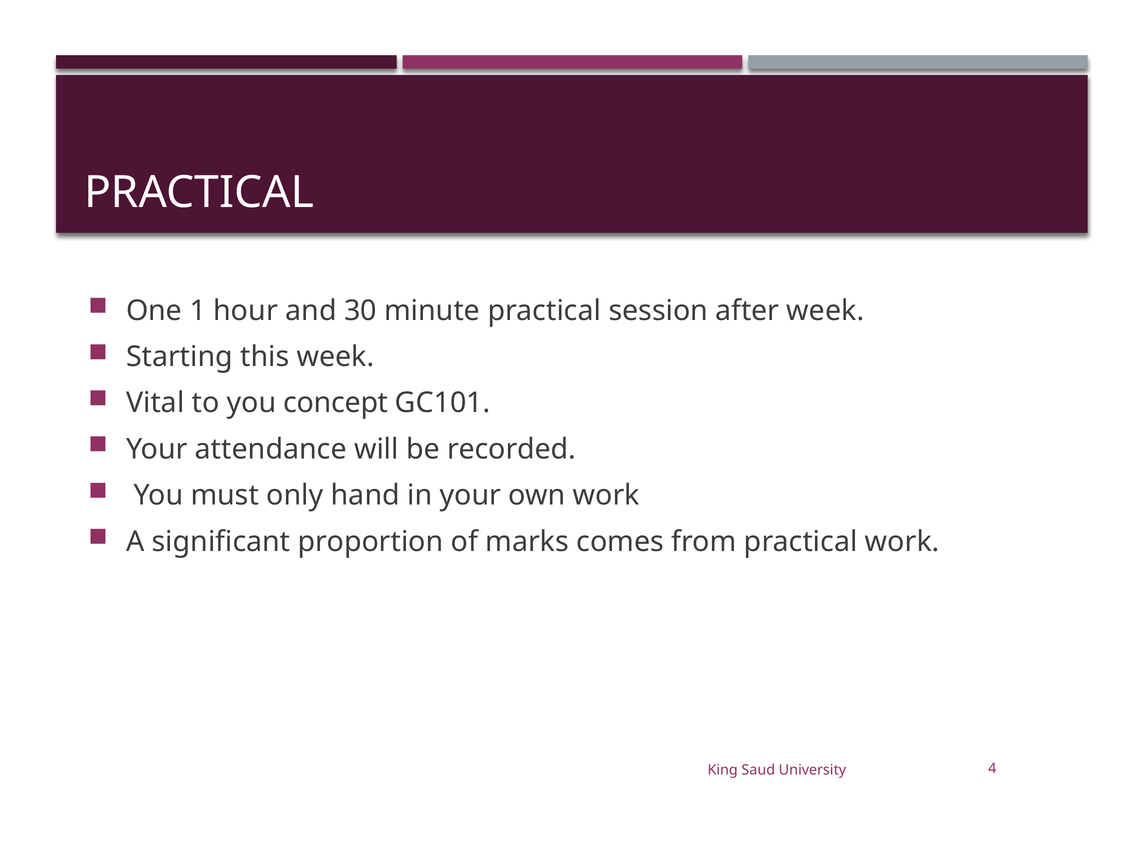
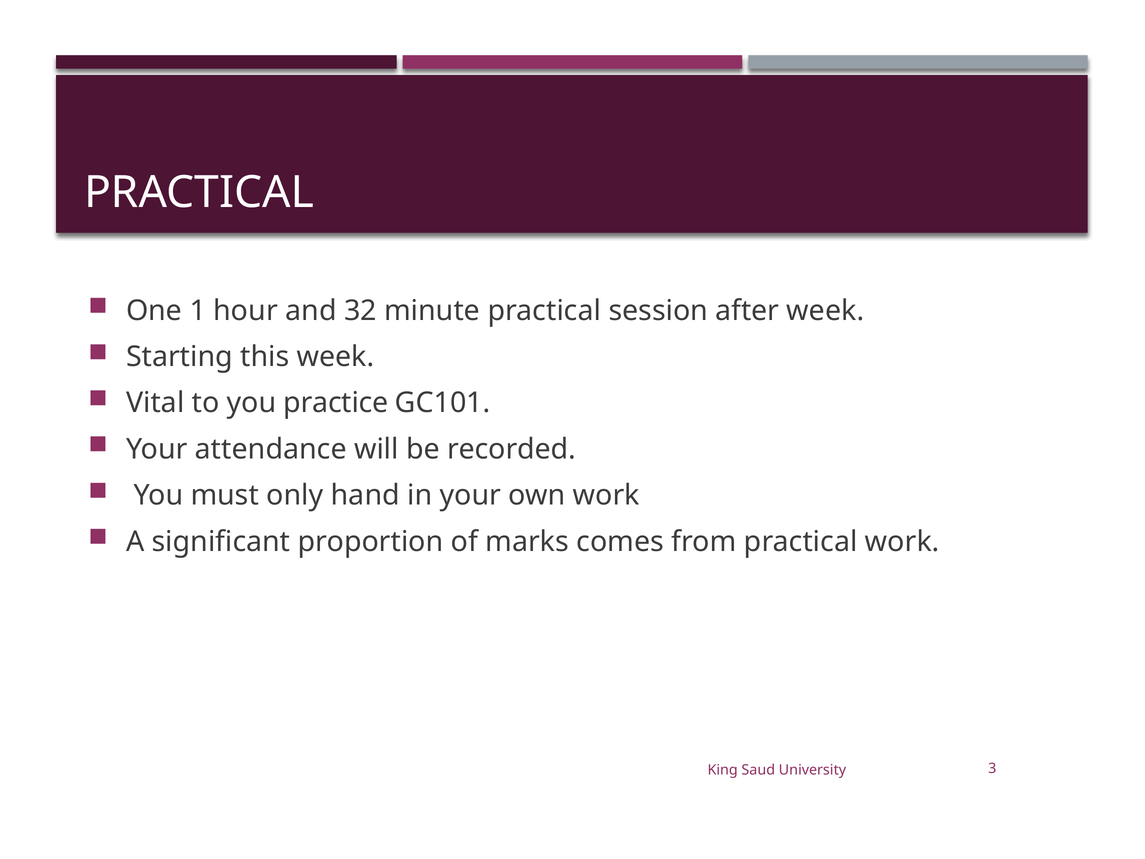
30: 30 -> 32
concept: concept -> practice
4: 4 -> 3
